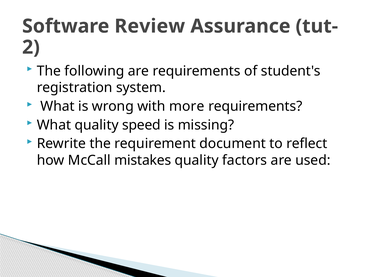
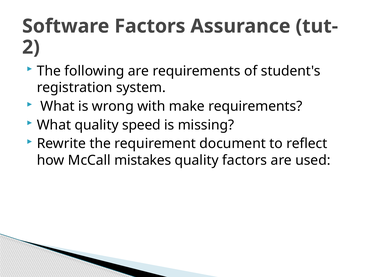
Software Review: Review -> Factors
more: more -> make
